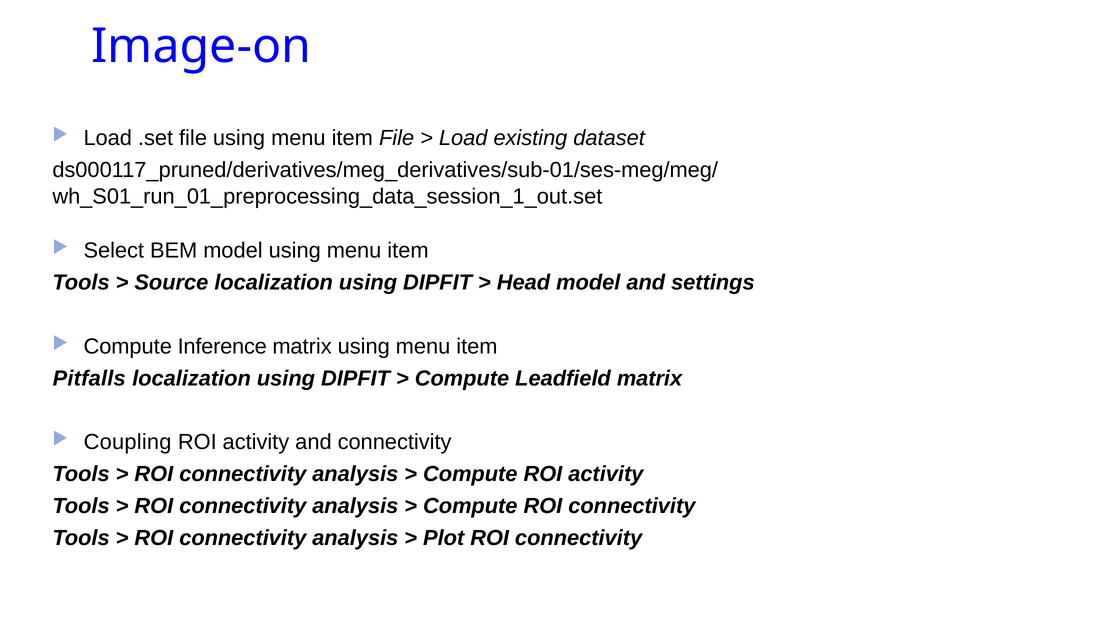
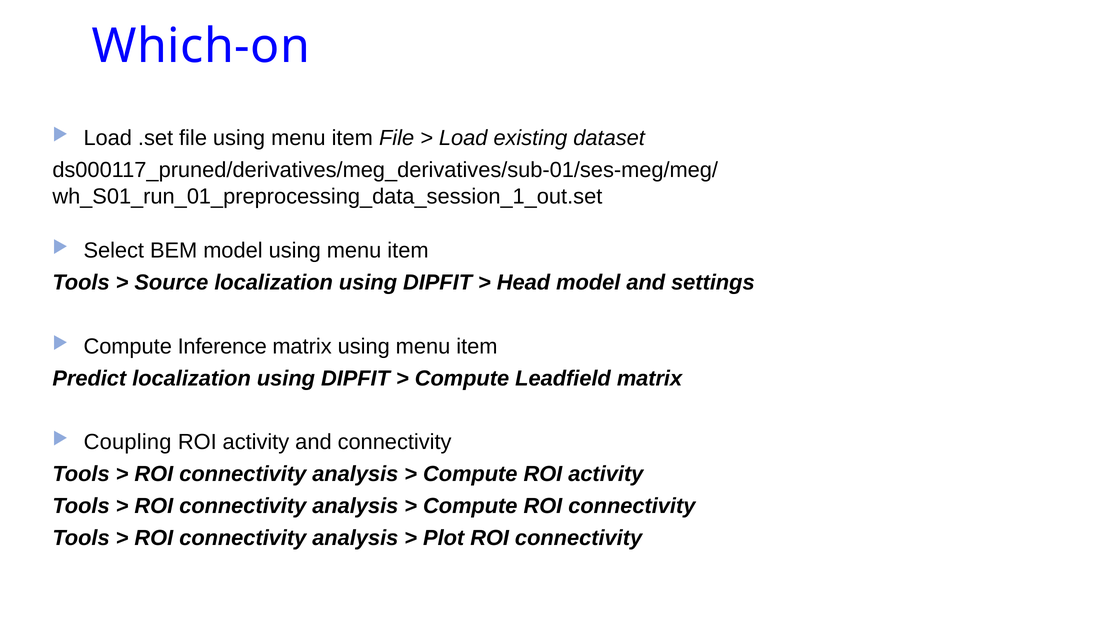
Image-on: Image-on -> Which-on
Pitfalls: Pitfalls -> Predict
